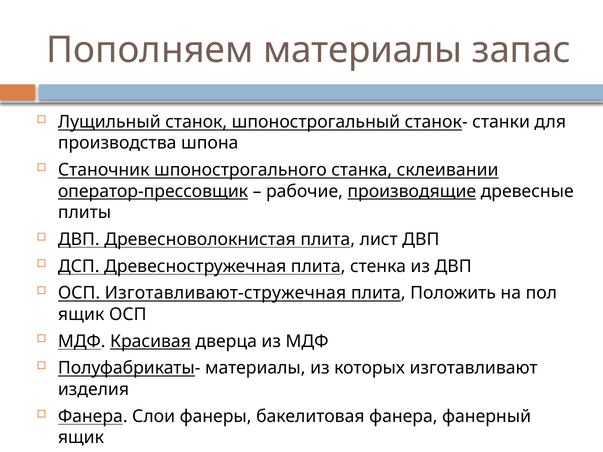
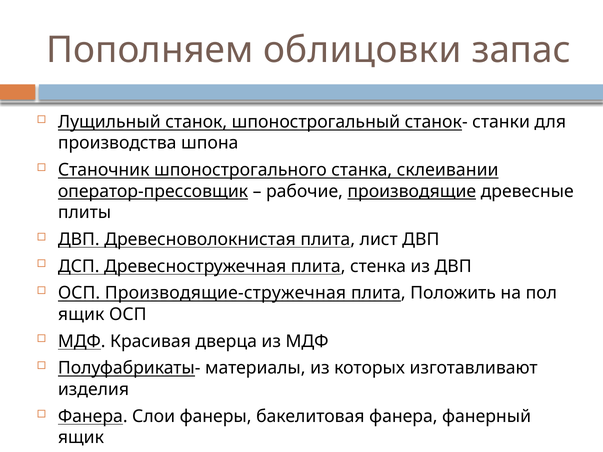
Пополняем материалы: материалы -> облицовки
Изготавливают-стружечная: Изготавливают-стружечная -> Производящие-стружечная
Красивая underline: present -> none
